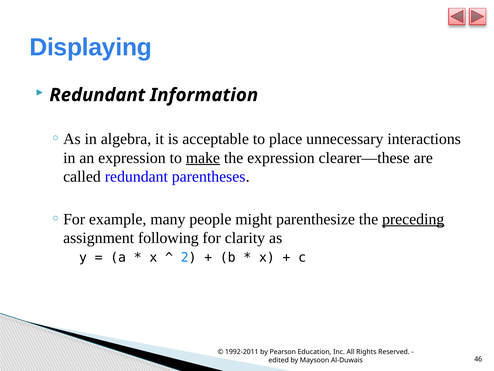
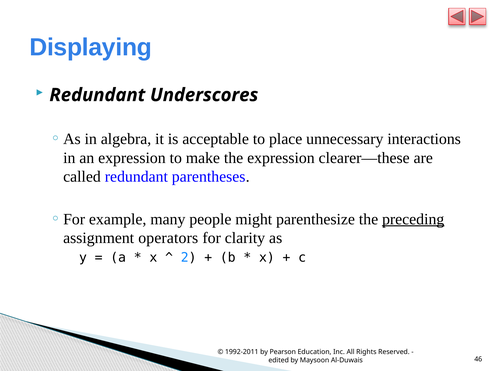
Information: Information -> Underscores
make underline: present -> none
following: following -> operators
